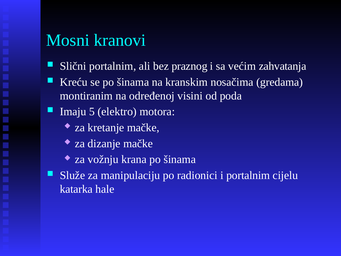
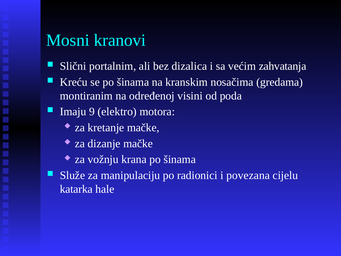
praznog: praznog -> dizalica
5: 5 -> 9
i portalnim: portalnim -> povezana
